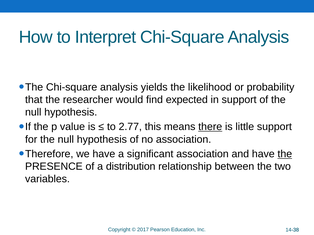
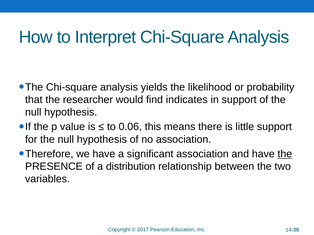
expected: expected -> indicates
2.77: 2.77 -> 0.06
there underline: present -> none
